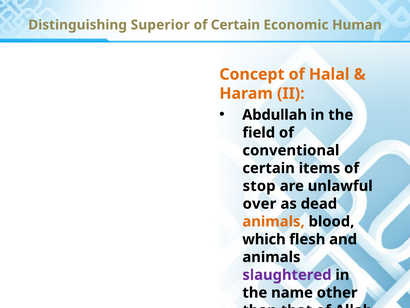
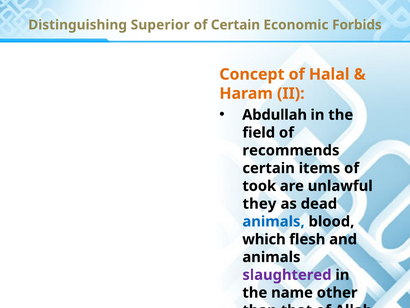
Human: Human -> Forbids
conventional: conventional -> recommends
stop: stop -> took
over: over -> they
animals at (274, 221) colour: orange -> blue
